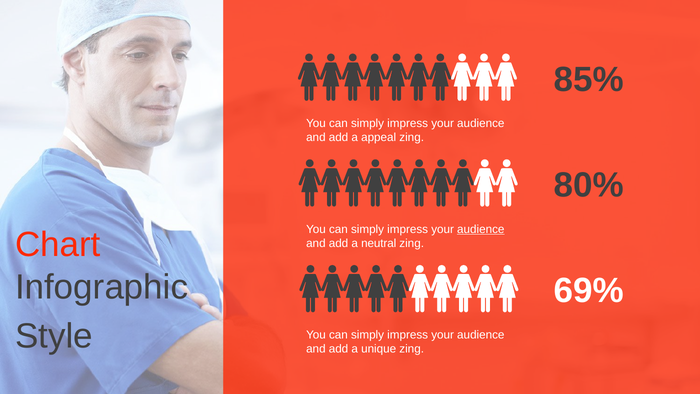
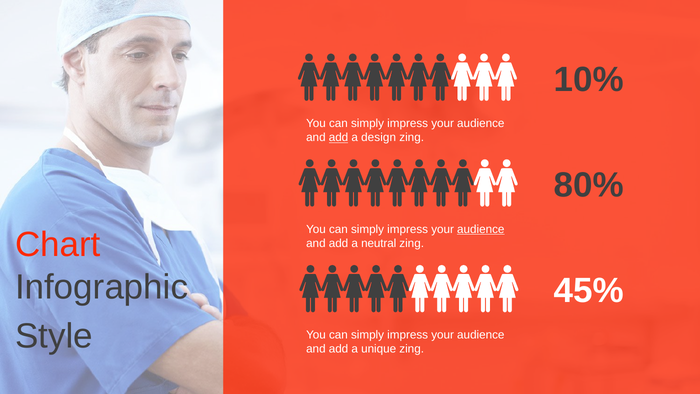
85%: 85% -> 10%
add at (339, 138) underline: none -> present
appeal: appeal -> design
69%: 69% -> 45%
